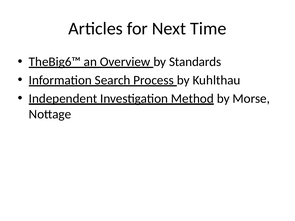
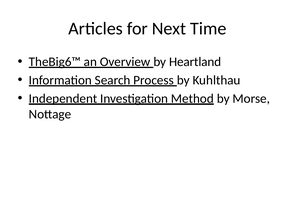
Standards: Standards -> Heartland
